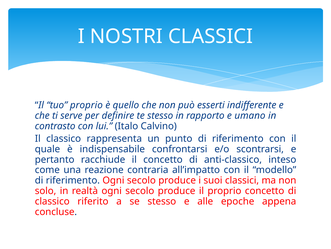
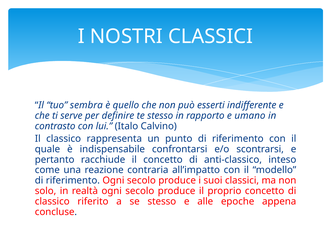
tuo proprio: proprio -> sembra
